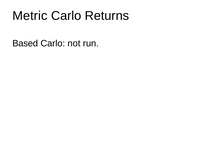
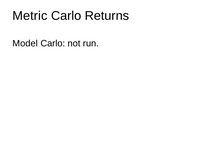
Based: Based -> Model
